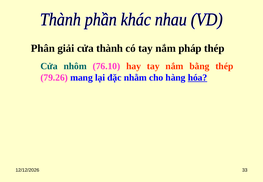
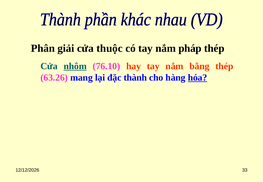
thành: thành -> thuộc
nhôm underline: none -> present
79.26: 79.26 -> 63.26
nhằm: nhằm -> thành
